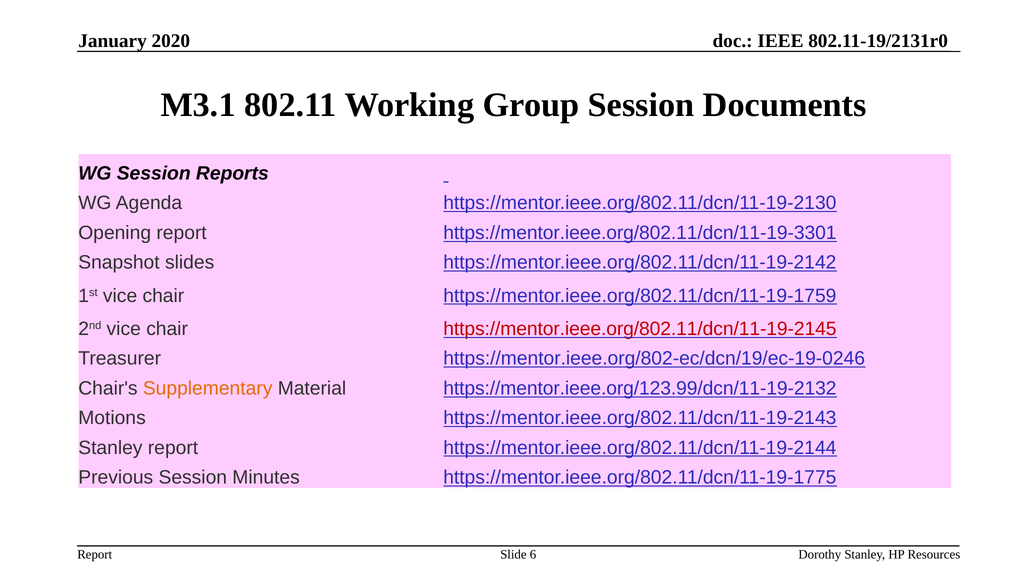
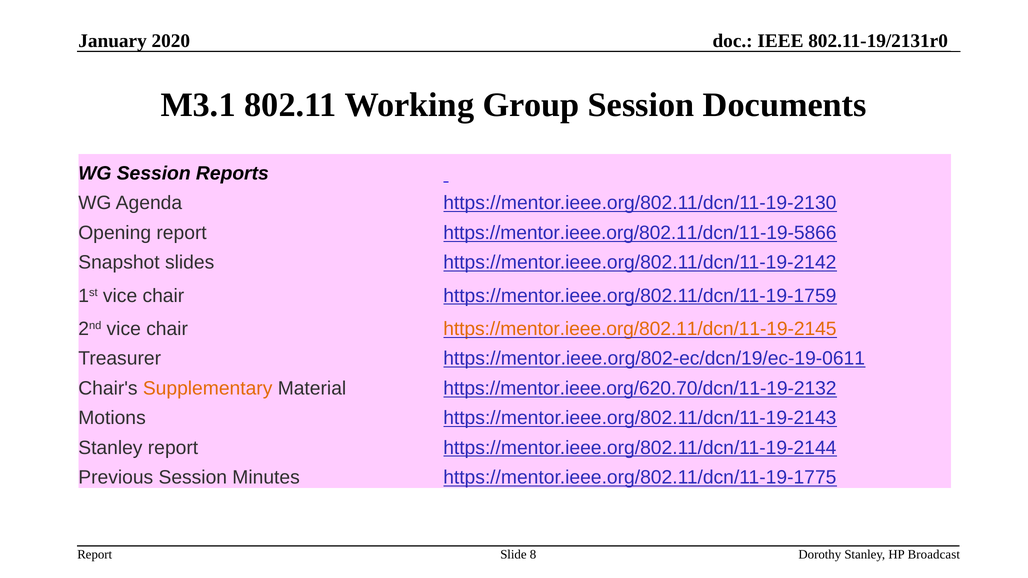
https://mentor.ieee.org/802.11/dcn/11-19-3301: https://mentor.ieee.org/802.11/dcn/11-19-3301 -> https://mentor.ieee.org/802.11/dcn/11-19-5866
https://mentor.ieee.org/802.11/dcn/11-19-2145 colour: red -> orange
https://mentor.ieee.org/802-ec/dcn/19/ec-19-0246: https://mentor.ieee.org/802-ec/dcn/19/ec-19-0246 -> https://mentor.ieee.org/802-ec/dcn/19/ec-19-0611
https://mentor.ieee.org/123.99/dcn/11-19-2132: https://mentor.ieee.org/123.99/dcn/11-19-2132 -> https://mentor.ieee.org/620.70/dcn/11-19-2132
6: 6 -> 8
Resources: Resources -> Broadcast
